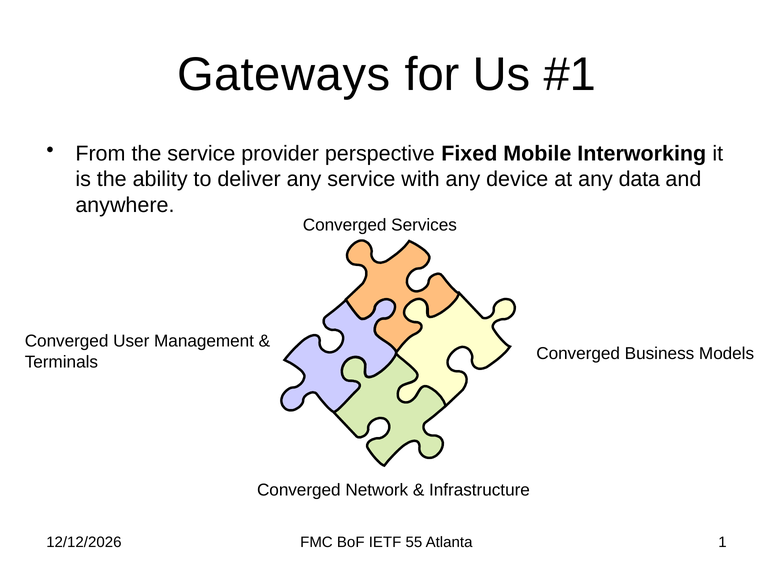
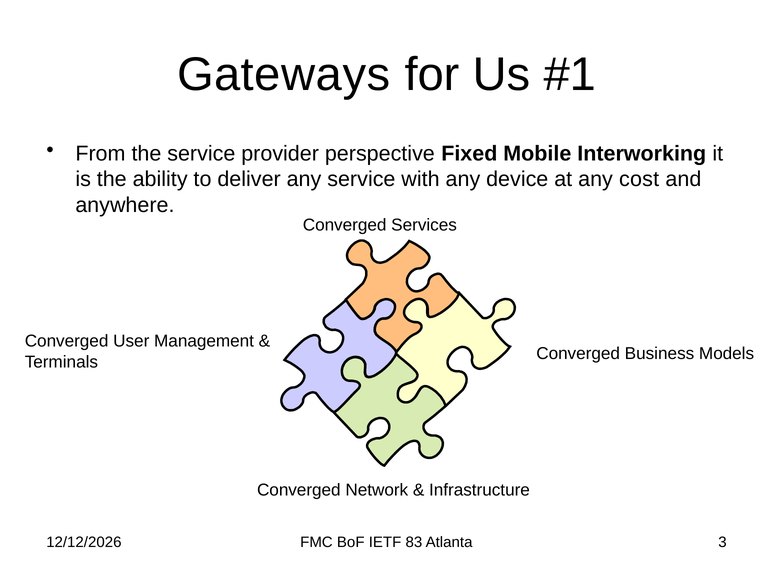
data: data -> cost
55: 55 -> 83
1: 1 -> 3
